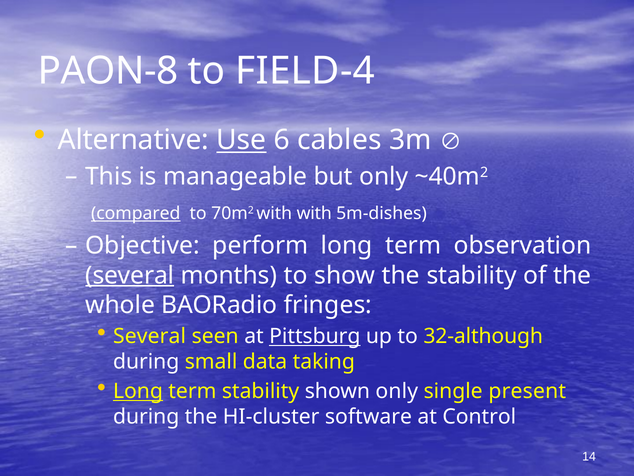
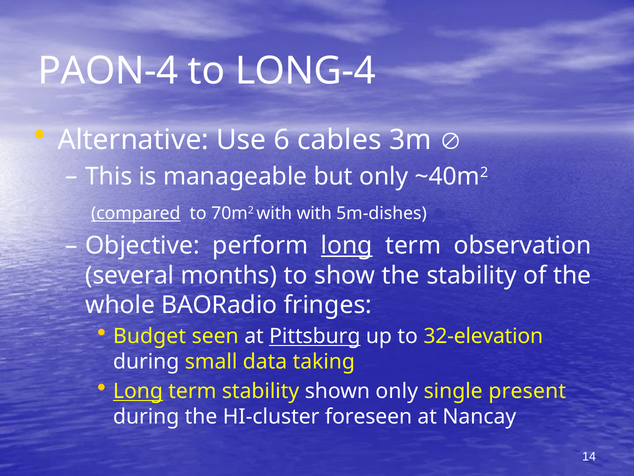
PAON-8: PAON-8 -> PAON-4
FIELD-4: FIELD-4 -> LONG-4
Use underline: present -> none
long at (347, 245) underline: none -> present
several at (130, 275) underline: present -> none
Several at (150, 336): Several -> Budget
32-although: 32-although -> 32-elevation
software: software -> foreseen
Control: Control -> Nancay
